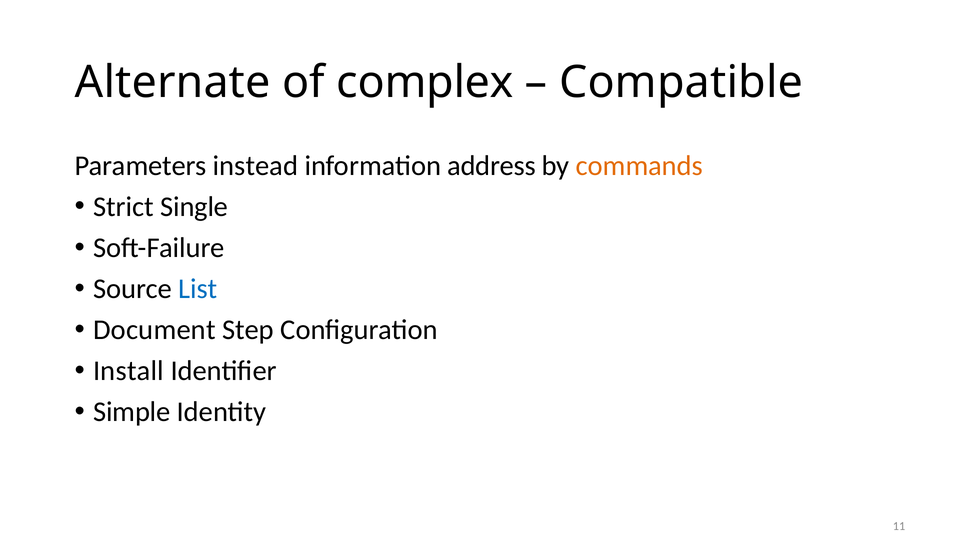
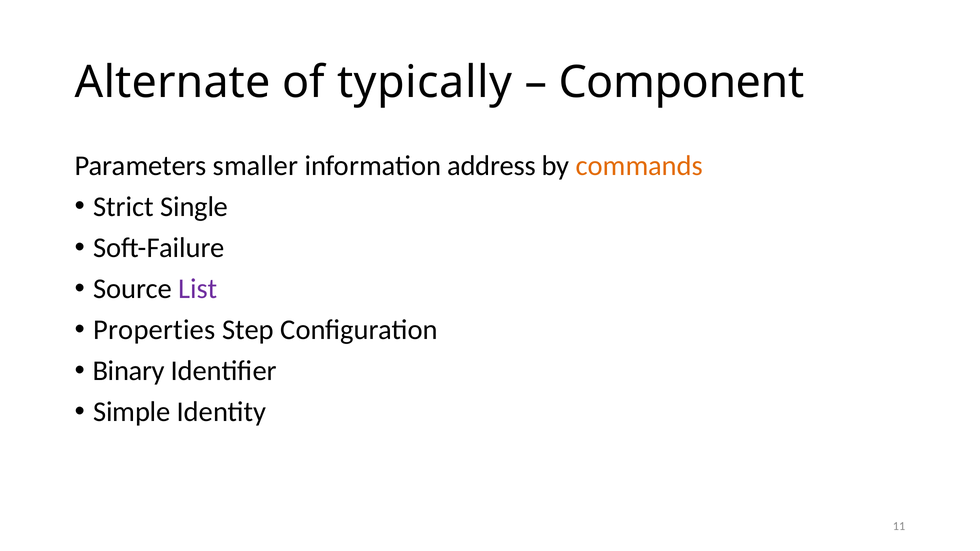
complex: complex -> typically
Compatible: Compatible -> Component
instead: instead -> smaller
List colour: blue -> purple
Document: Document -> Properties
Install: Install -> Binary
